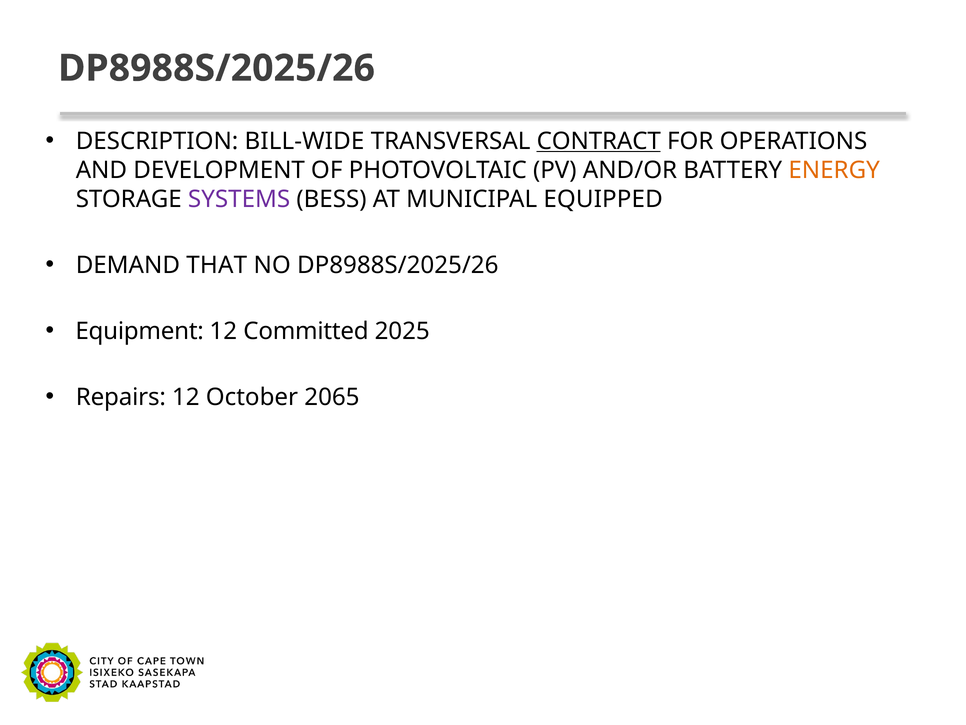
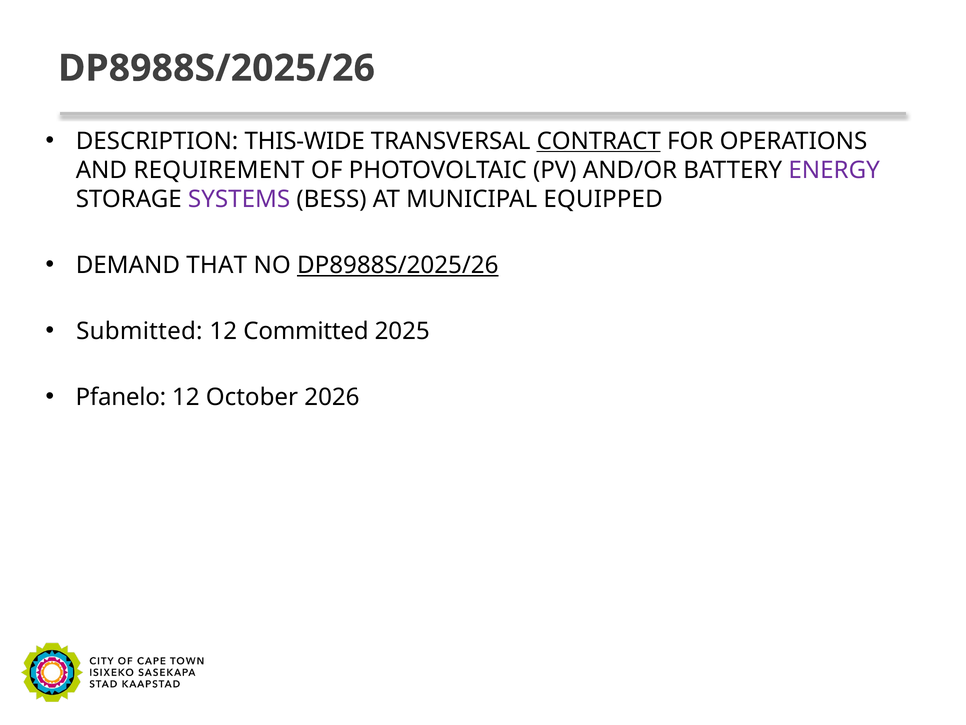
BILL-WIDE: BILL-WIDE -> THIS-WIDE
DEVELOPMENT: DEVELOPMENT -> REQUIREMENT
ENERGY colour: orange -> purple
DP8988S/2025/26 at (398, 265) underline: none -> present
Equipment: Equipment -> Submitted
Repairs: Repairs -> Pfanelo
2065: 2065 -> 2026
